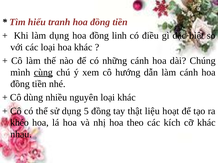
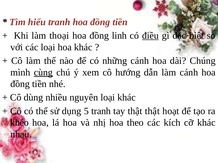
làm dụng: dụng -> thoại
điều underline: none -> present
5 đồng: đồng -> tranh
thật liệu: liệu -> thật
